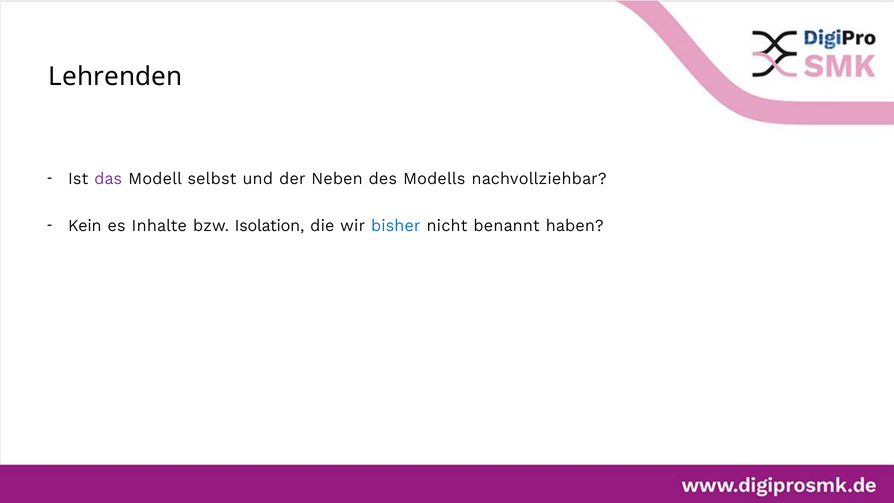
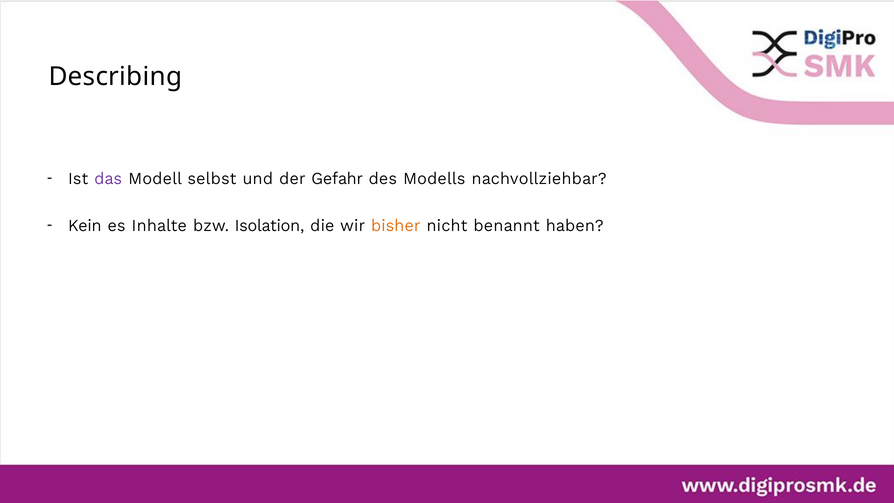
Lehrenden: Lehrenden -> Describing
Neben: Neben -> Gefahr
bisher colour: blue -> orange
